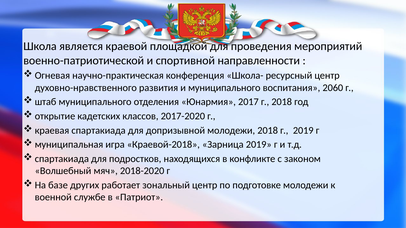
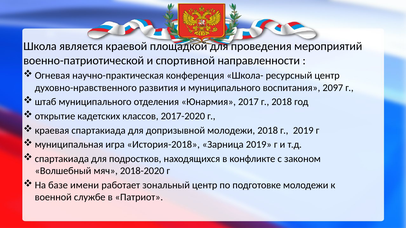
2060: 2060 -> 2097
Краевой-2018: Краевой-2018 -> История-2018
других: других -> имени
